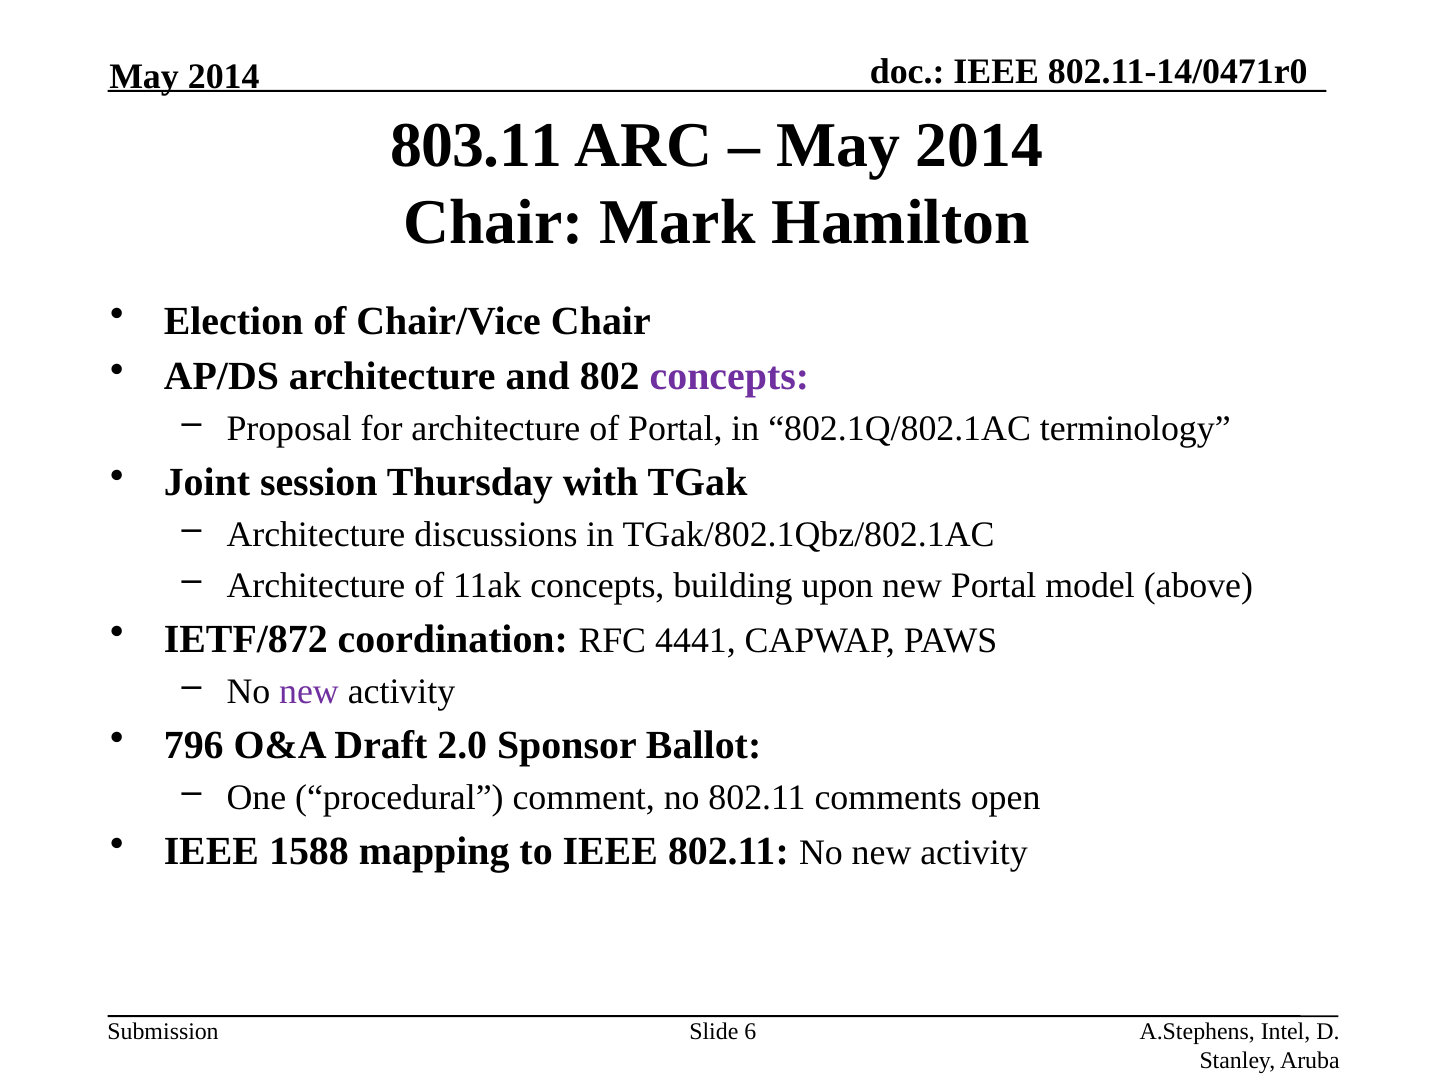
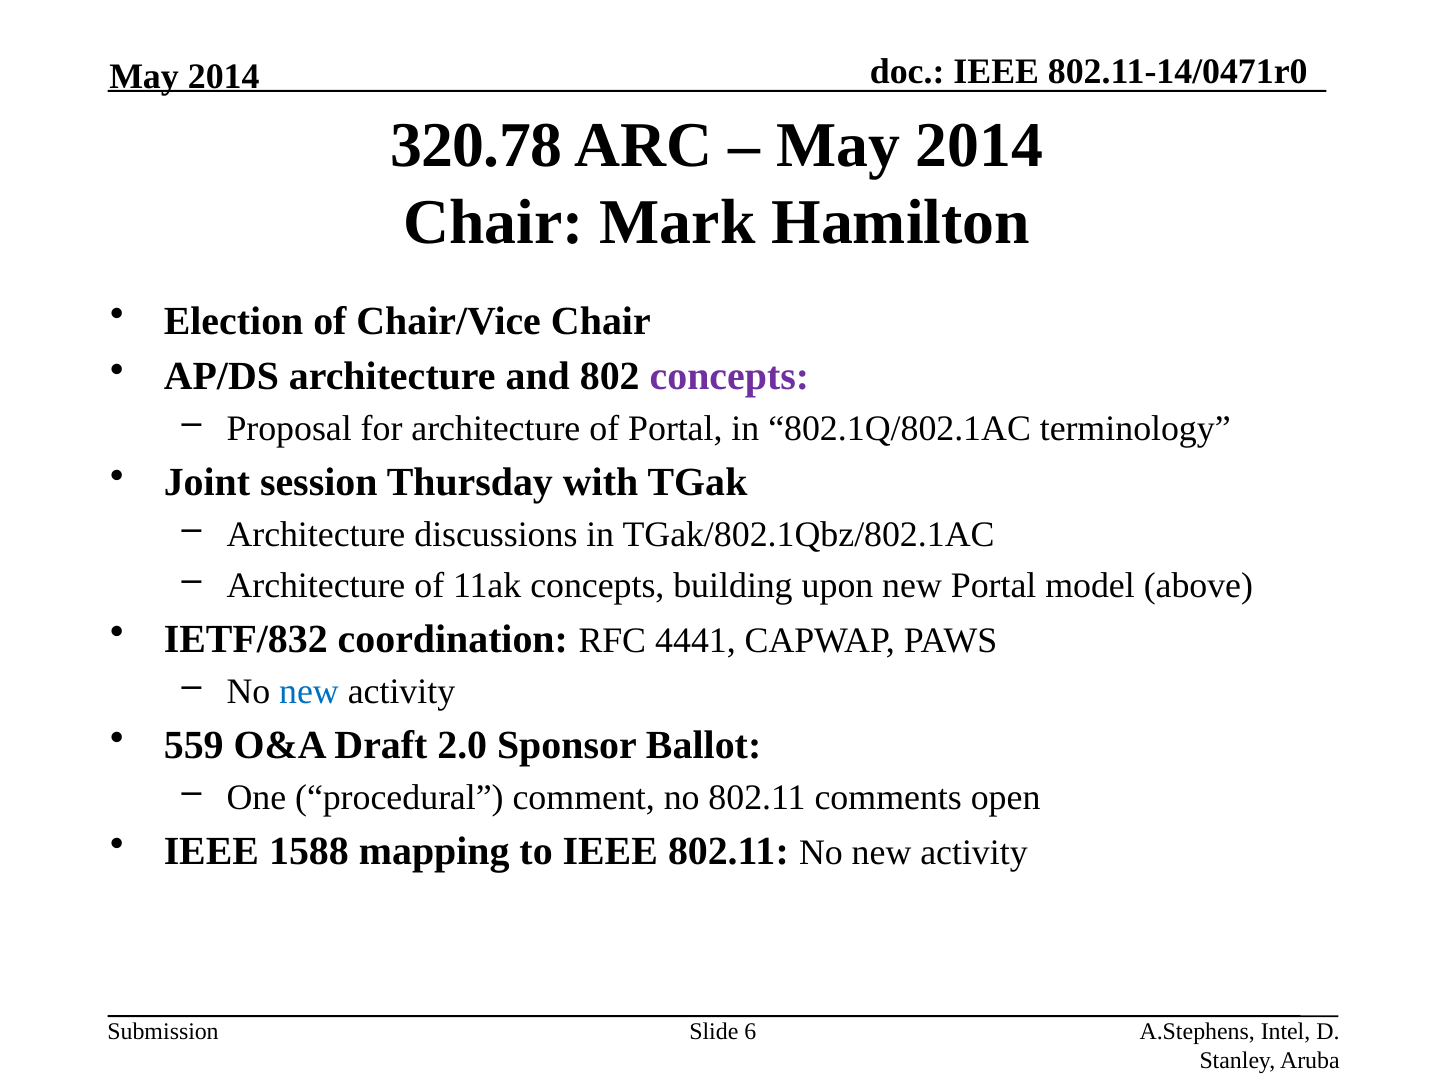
803.11: 803.11 -> 320.78
IETF/872: IETF/872 -> IETF/832
new at (309, 691) colour: purple -> blue
796: 796 -> 559
